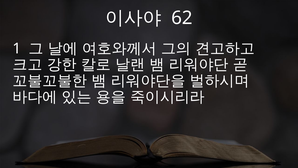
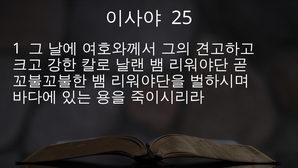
62: 62 -> 25
